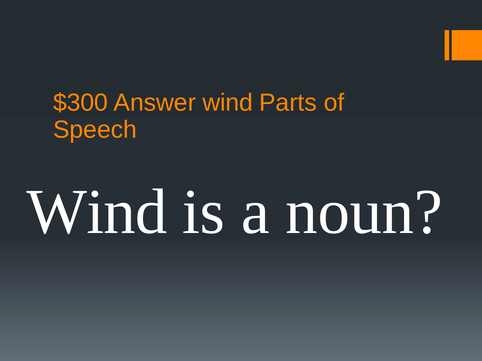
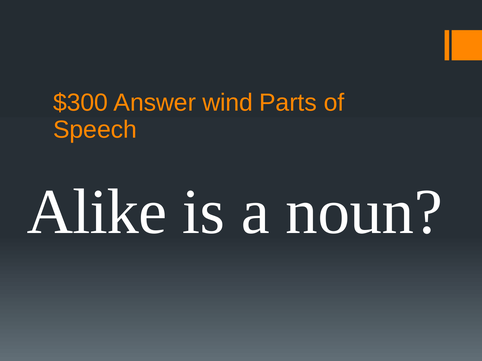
Wind at (97, 212): Wind -> Alike
